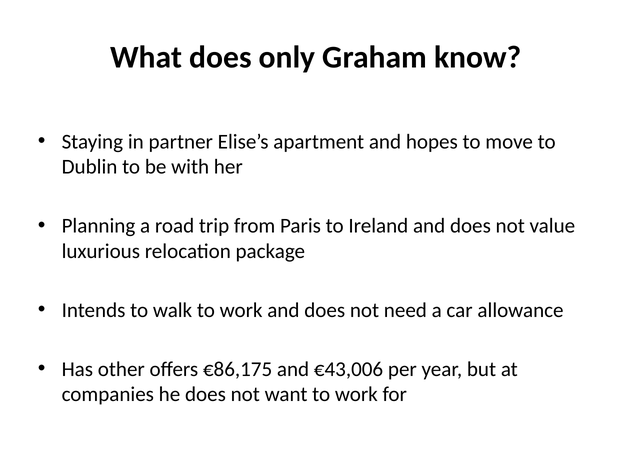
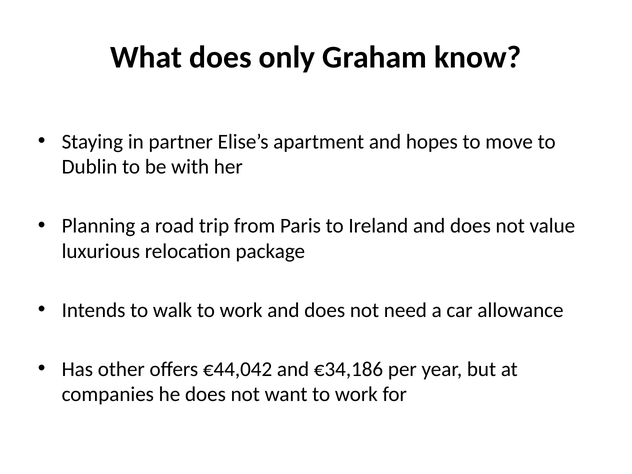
€86,175: €86,175 -> €44,042
€43,006: €43,006 -> €34,186
